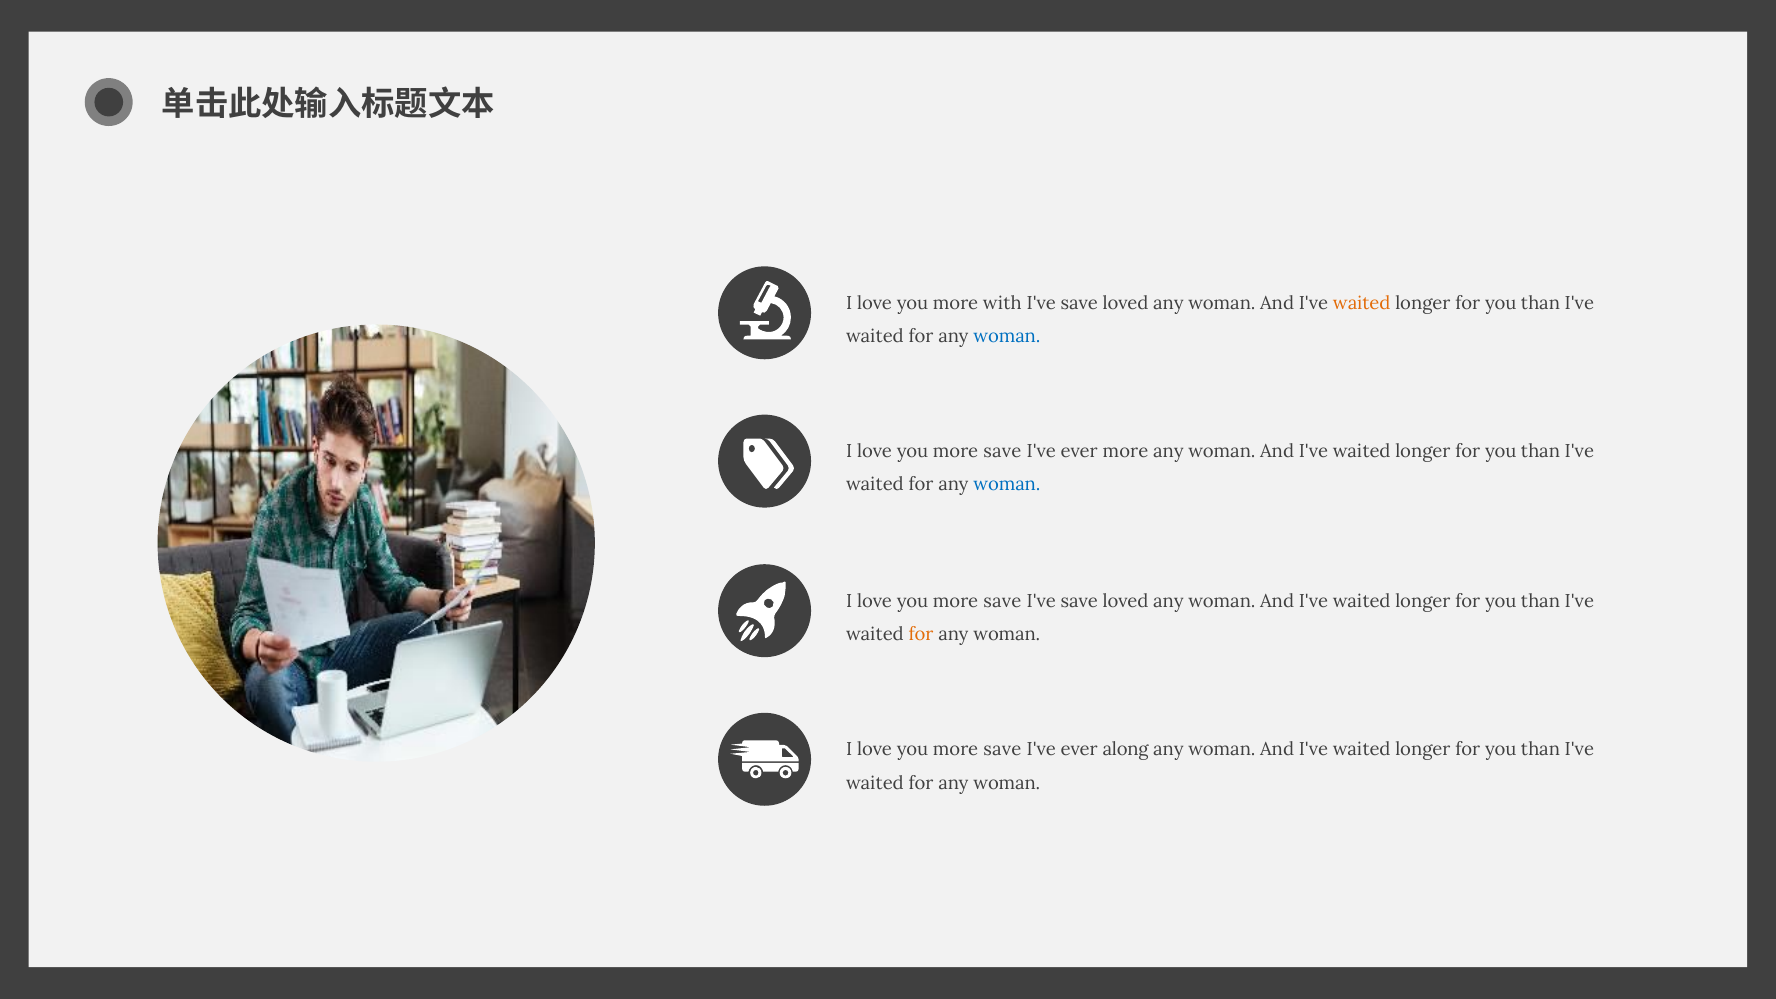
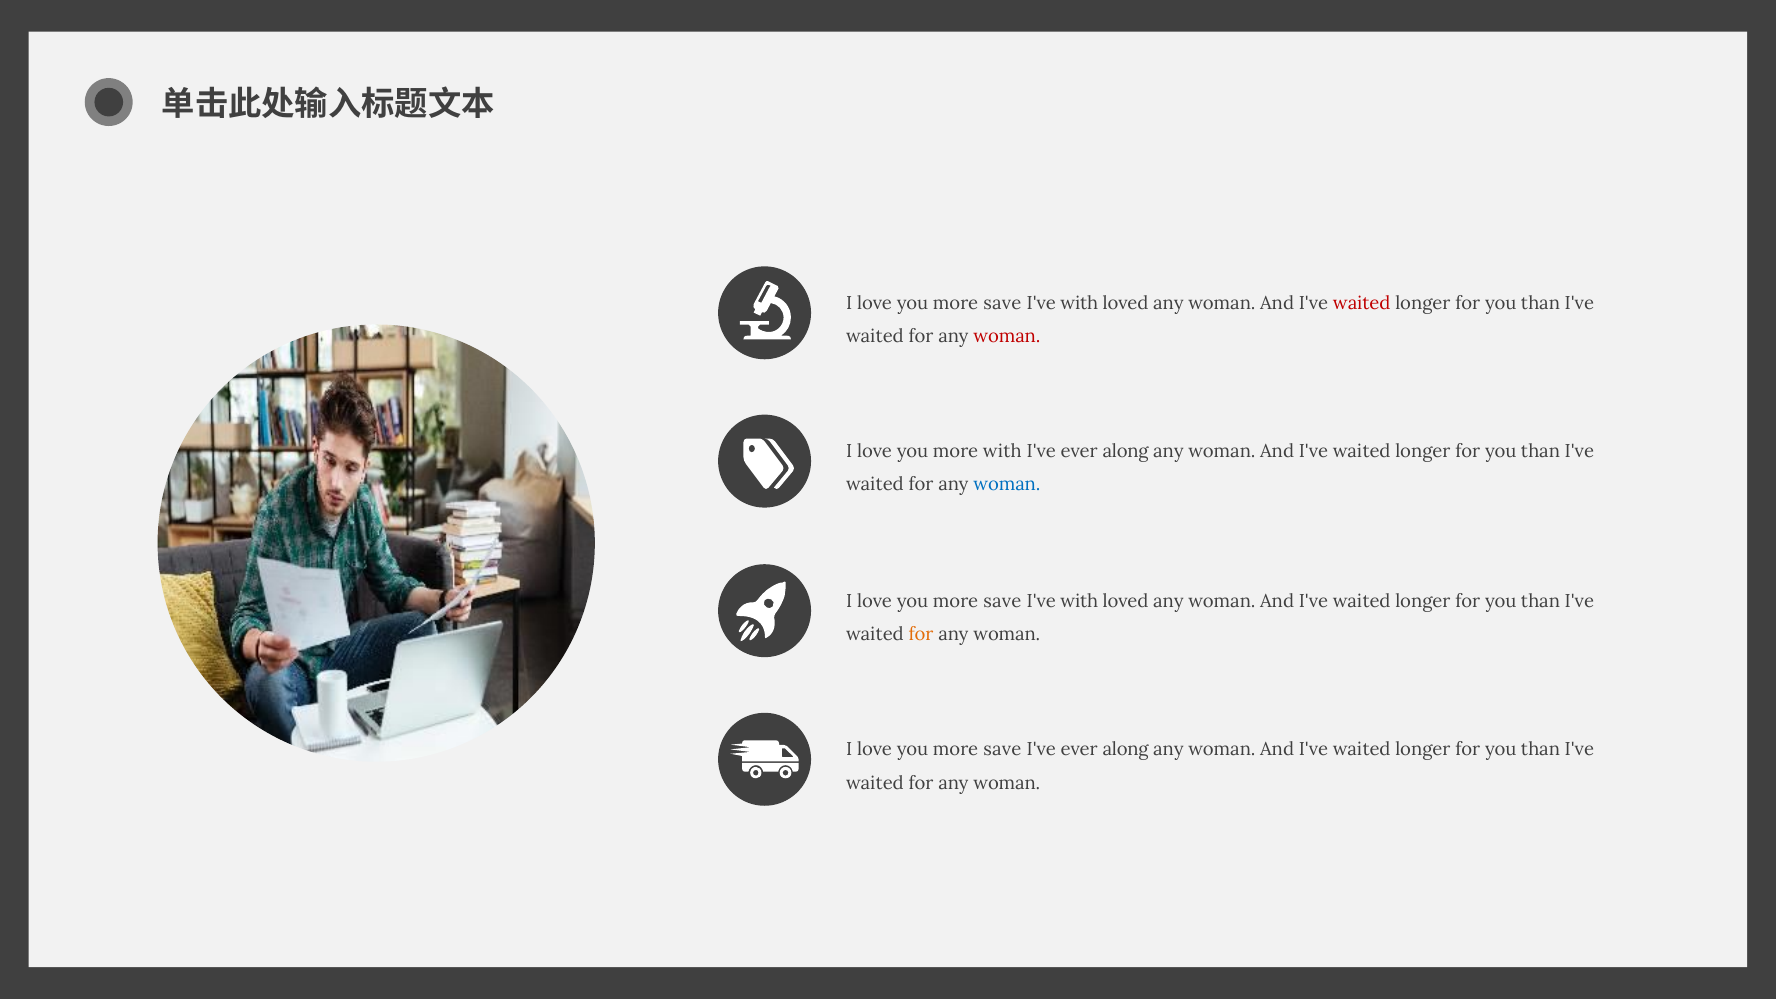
with at (1002, 303): with -> save
save at (1079, 303): save -> with
waited at (1362, 303) colour: orange -> red
woman at (1007, 336) colour: blue -> red
save at (1002, 451): save -> with
more at (1125, 451): more -> along
save at (1079, 601): save -> with
